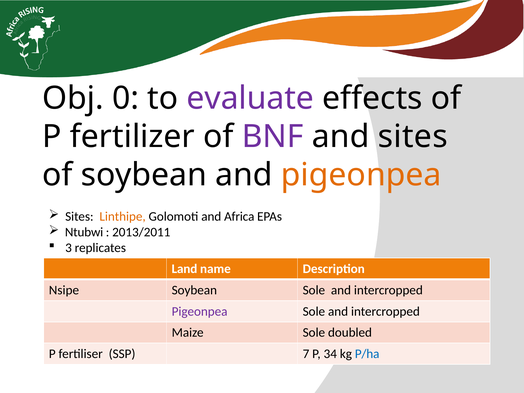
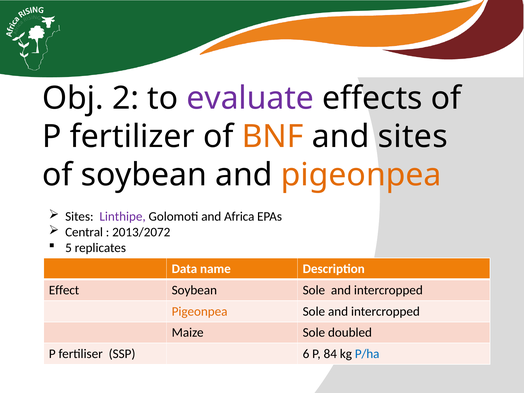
0: 0 -> 2
BNF colour: purple -> orange
Linthipe colour: orange -> purple
Ntubwi: Ntubwi -> Central
2013/2011: 2013/2011 -> 2013/2072
3: 3 -> 5
Land: Land -> Data
Nsipe: Nsipe -> Effect
Pigeonpea at (200, 311) colour: purple -> orange
7: 7 -> 6
34: 34 -> 84
